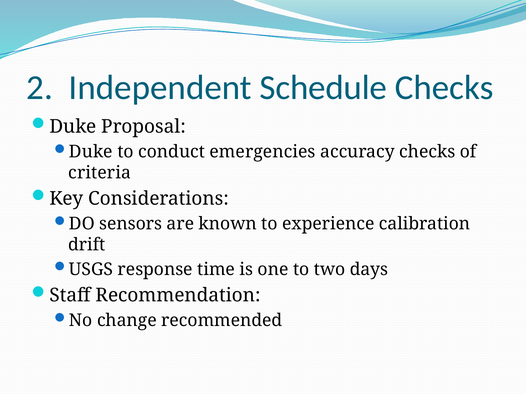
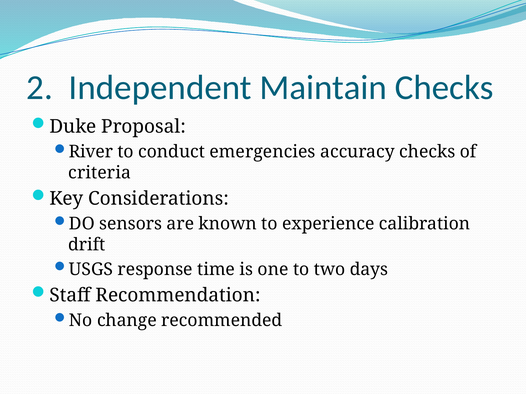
Schedule: Schedule -> Maintain
Duke at (91, 152): Duke -> River
